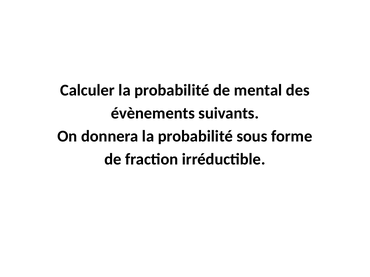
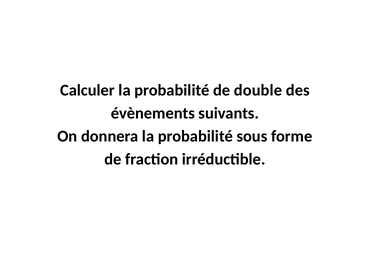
mental: mental -> double
